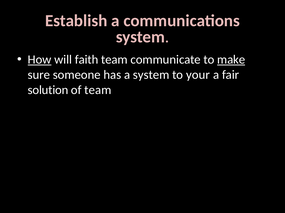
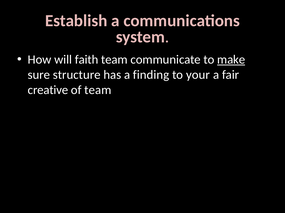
How underline: present -> none
someone: someone -> structure
a system: system -> finding
solution: solution -> creative
